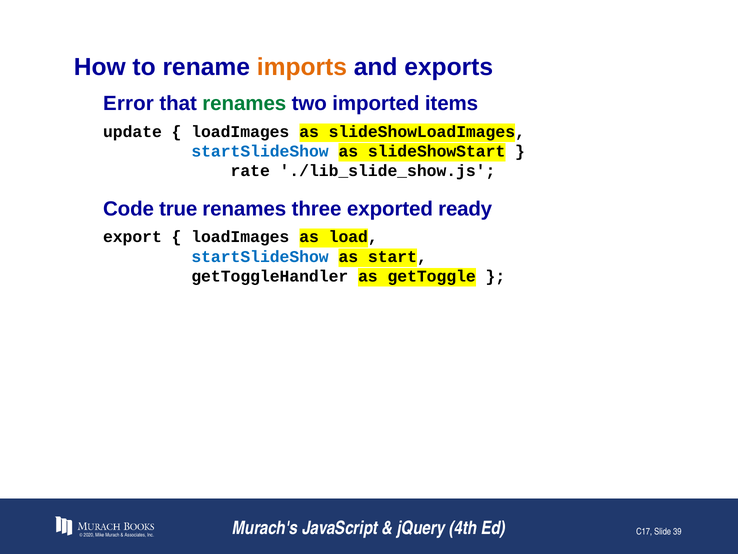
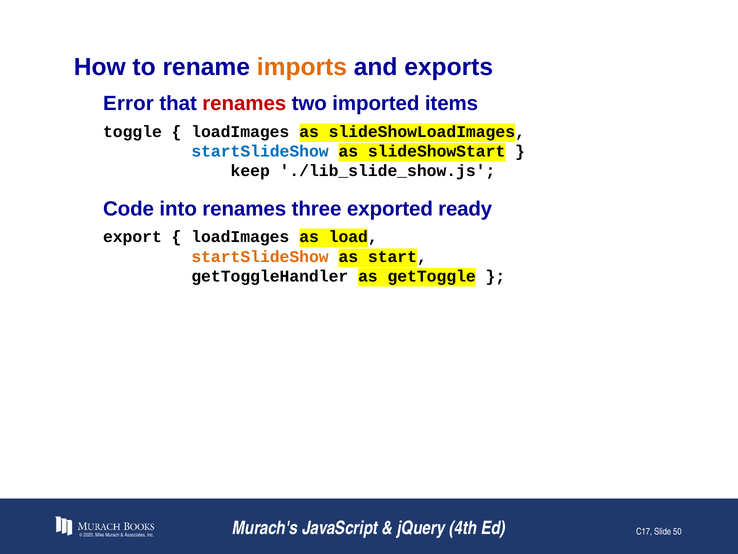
renames at (244, 104) colour: green -> red
update: update -> toggle
rate: rate -> keep
true: true -> into
startSlideShow at (260, 256) colour: blue -> orange
39: 39 -> 50
